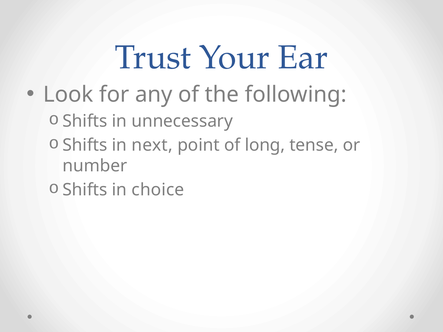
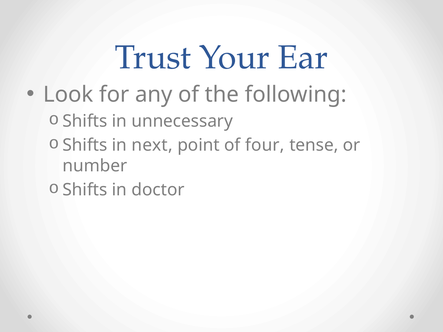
long: long -> four
choice: choice -> doctor
